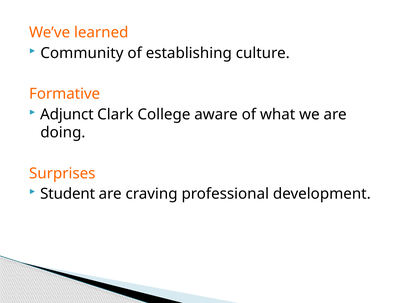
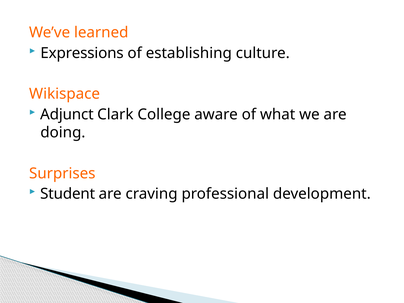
Community: Community -> Expressions
Formative: Formative -> Wikispace
